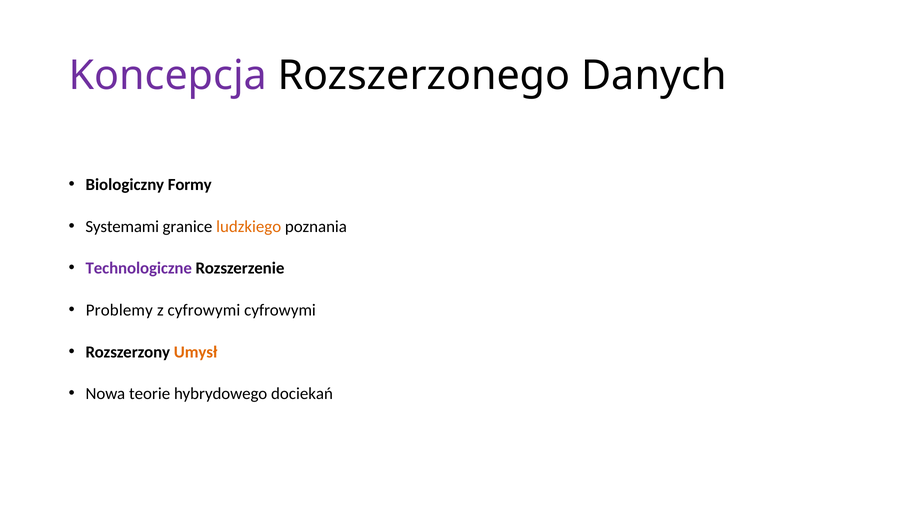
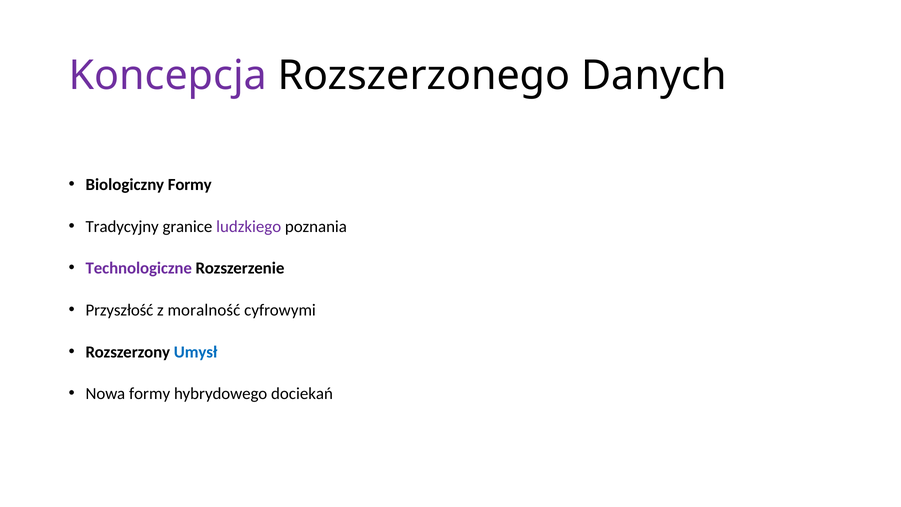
Systemami: Systemami -> Tradycyjny
ludzkiego colour: orange -> purple
Problemy: Problemy -> Przyszłość
z cyfrowymi: cyfrowymi -> moralność
Umysł colour: orange -> blue
Nowa teorie: teorie -> formy
